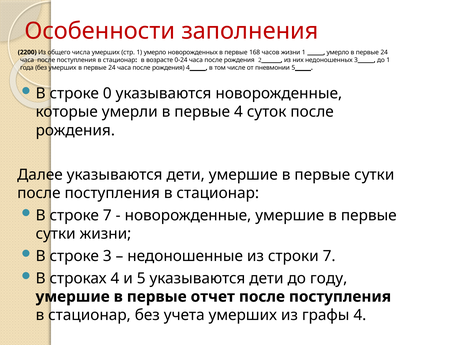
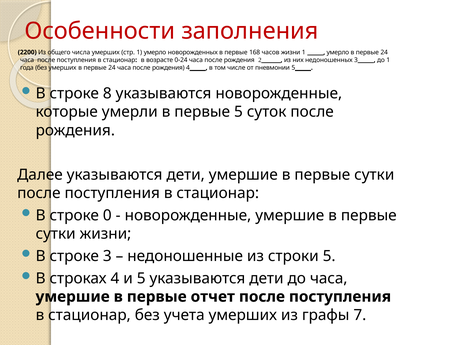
0: 0 -> 8
первые 4: 4 -> 5
строке 7: 7 -> 0
строки 7: 7 -> 5
до году: году -> часа
графы 4: 4 -> 7
